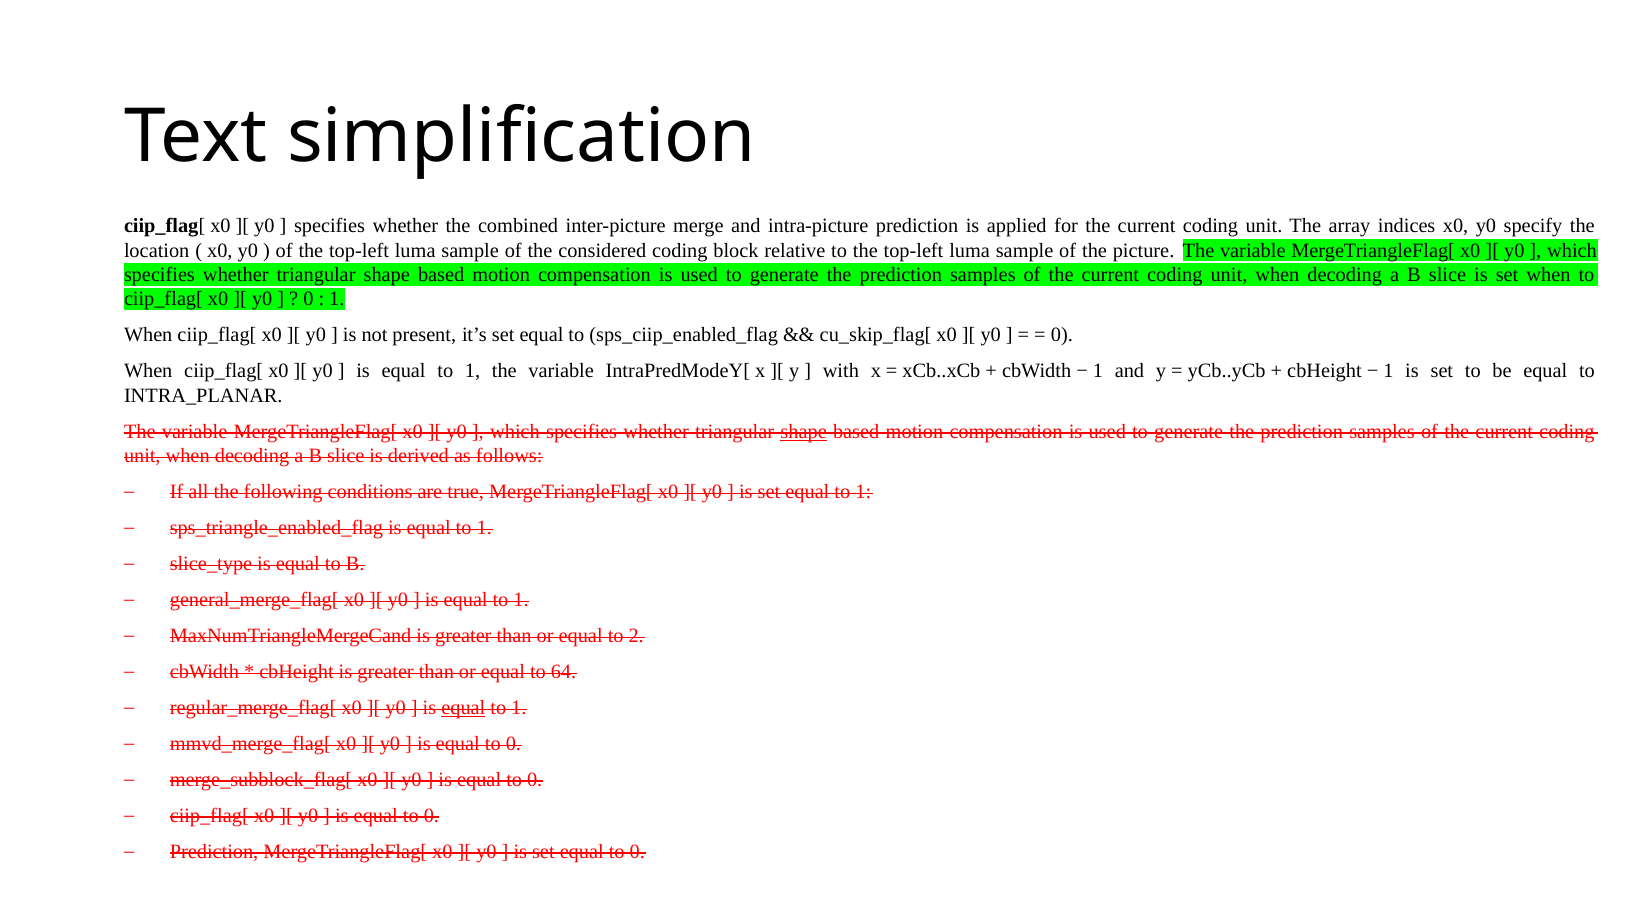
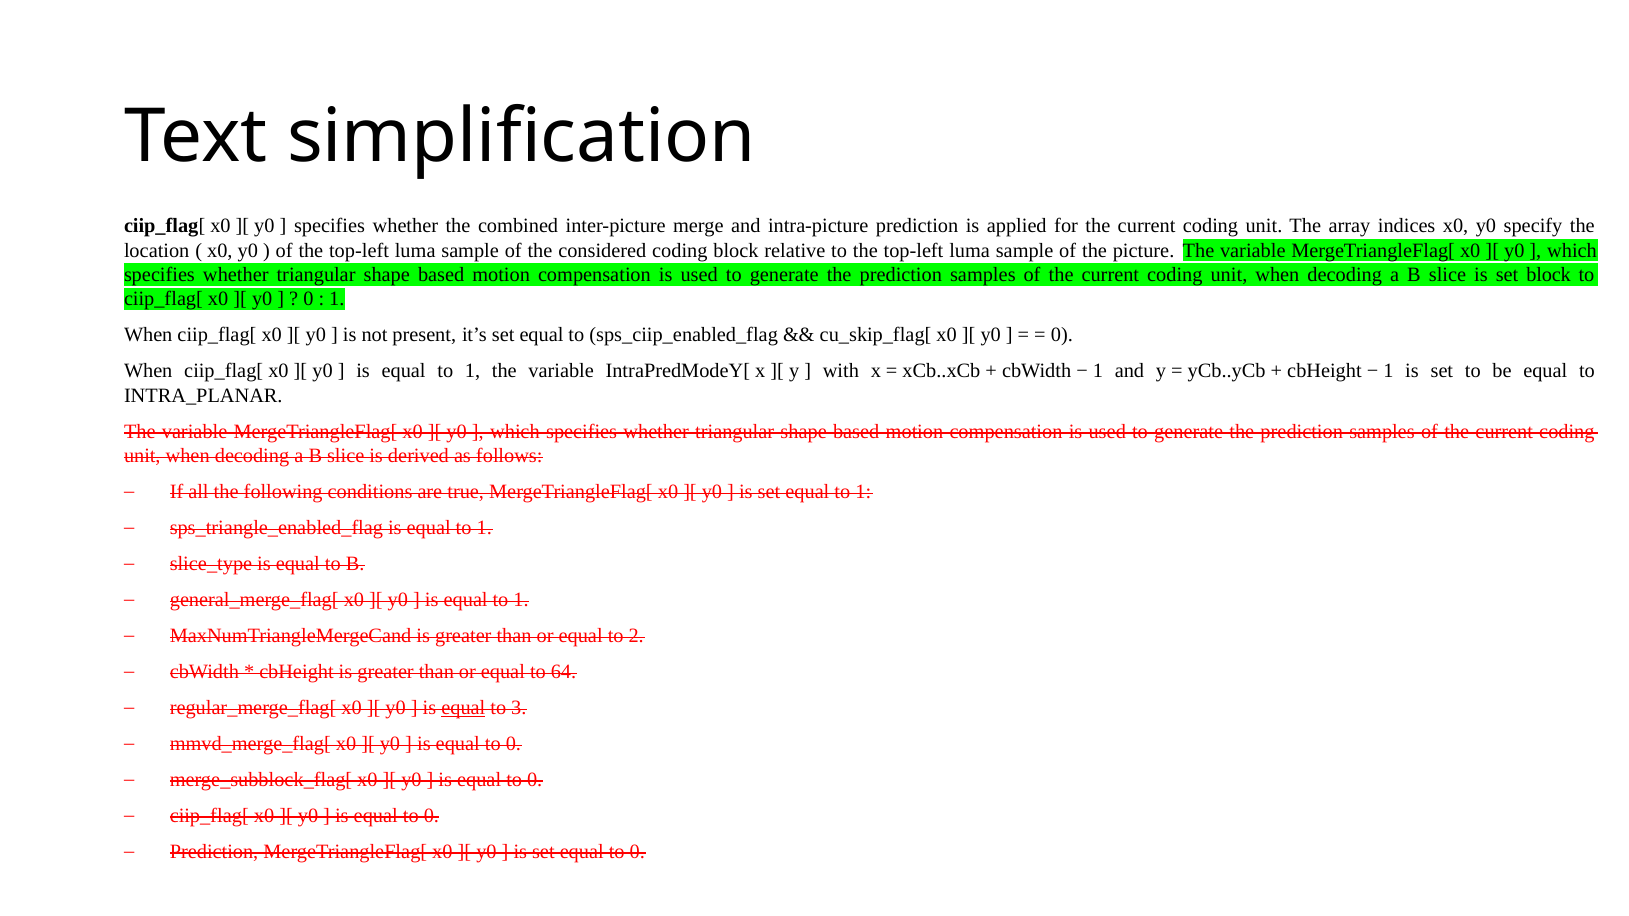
set when: when -> block
shape at (804, 432) underline: present -> none
1 at (519, 708): 1 -> 3
